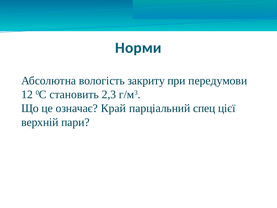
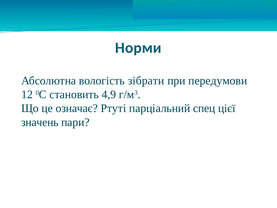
закриту: закриту -> зібрати
2,3: 2,3 -> 4,9
Край: Край -> Ртуті
верхній: верхній -> значень
